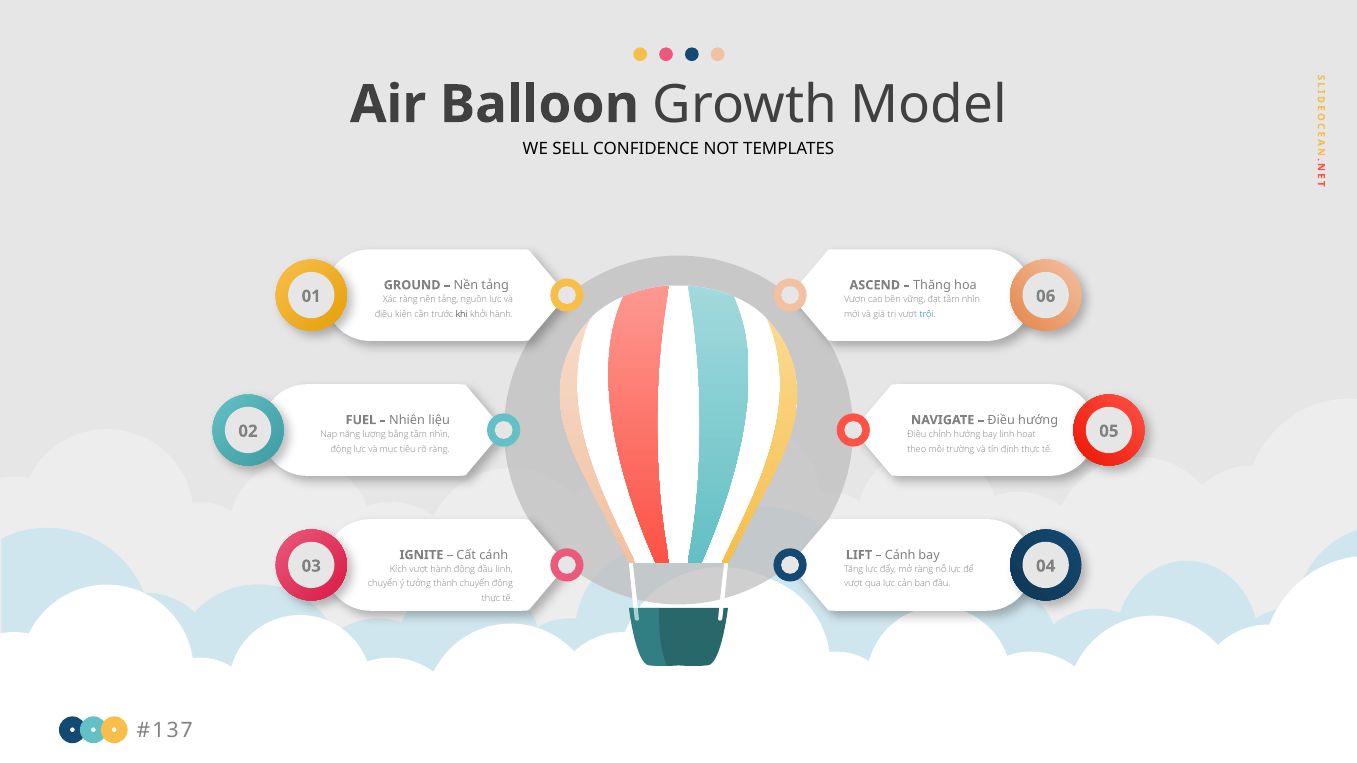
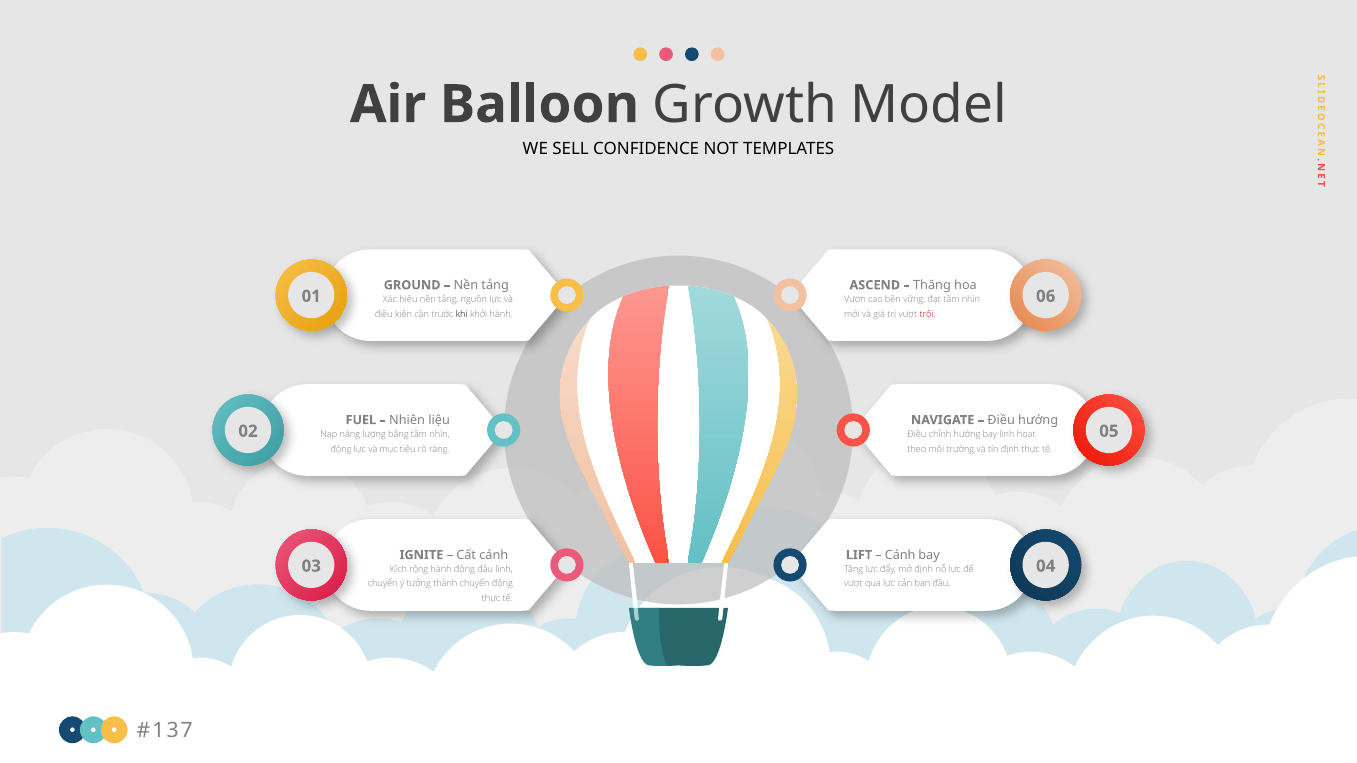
Xác ràng: ràng -> hiệu
trội colour: blue -> red
Kích vượt: vượt -> rộng
mở ràng: ràng -> định
